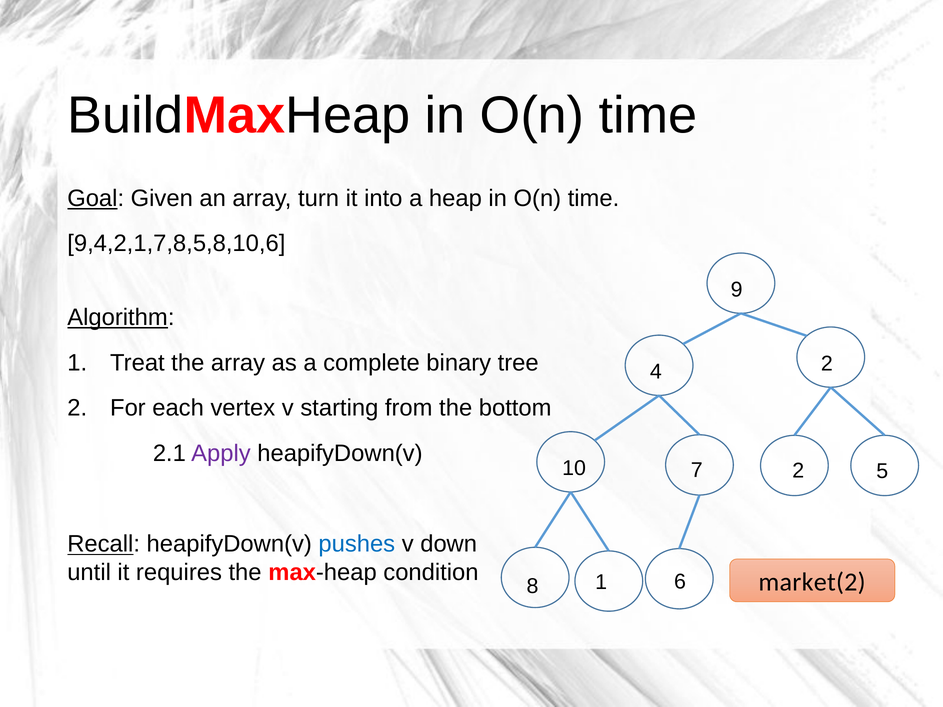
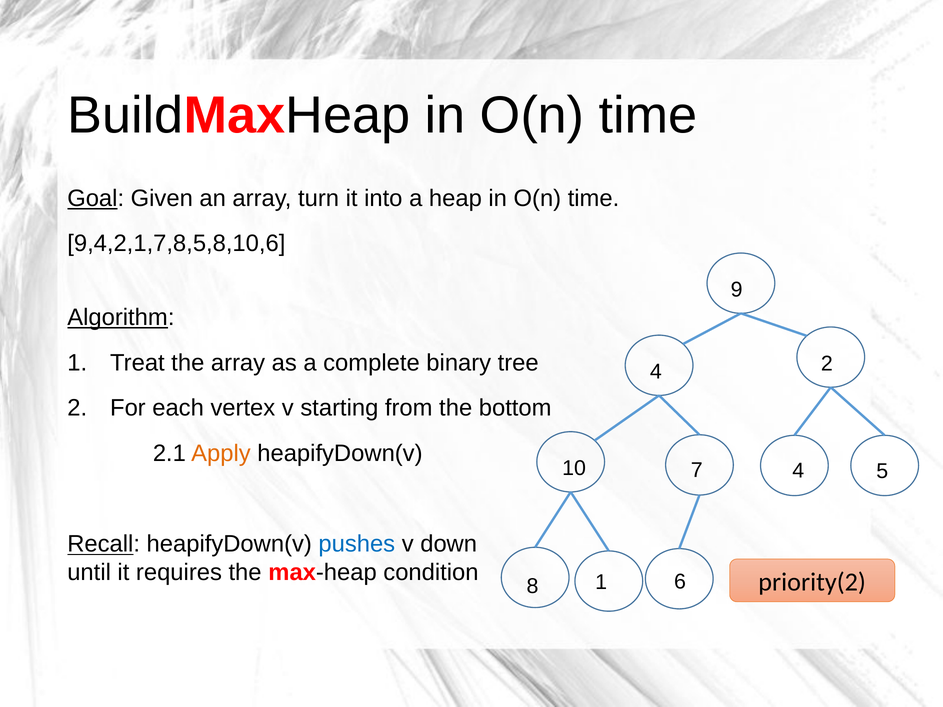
Apply colour: purple -> orange
7 2: 2 -> 4
market(2: market(2 -> priority(2
